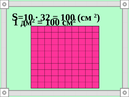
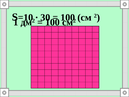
32: 32 -> 30
